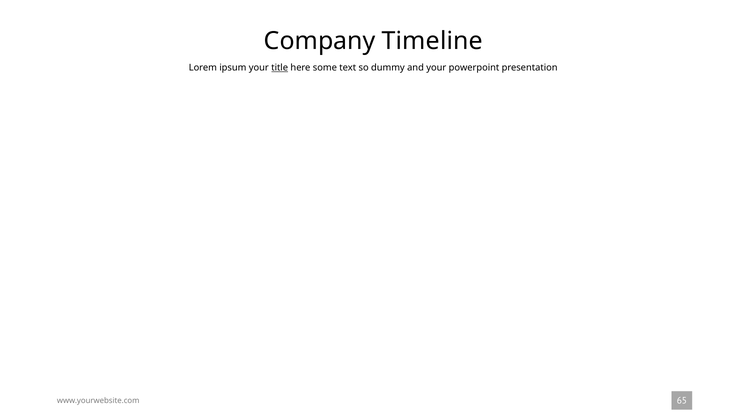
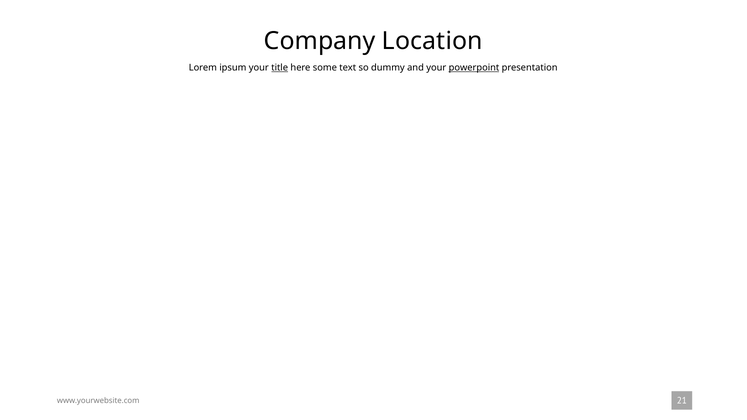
Timeline: Timeline -> Location
powerpoint underline: none -> present
65: 65 -> 21
